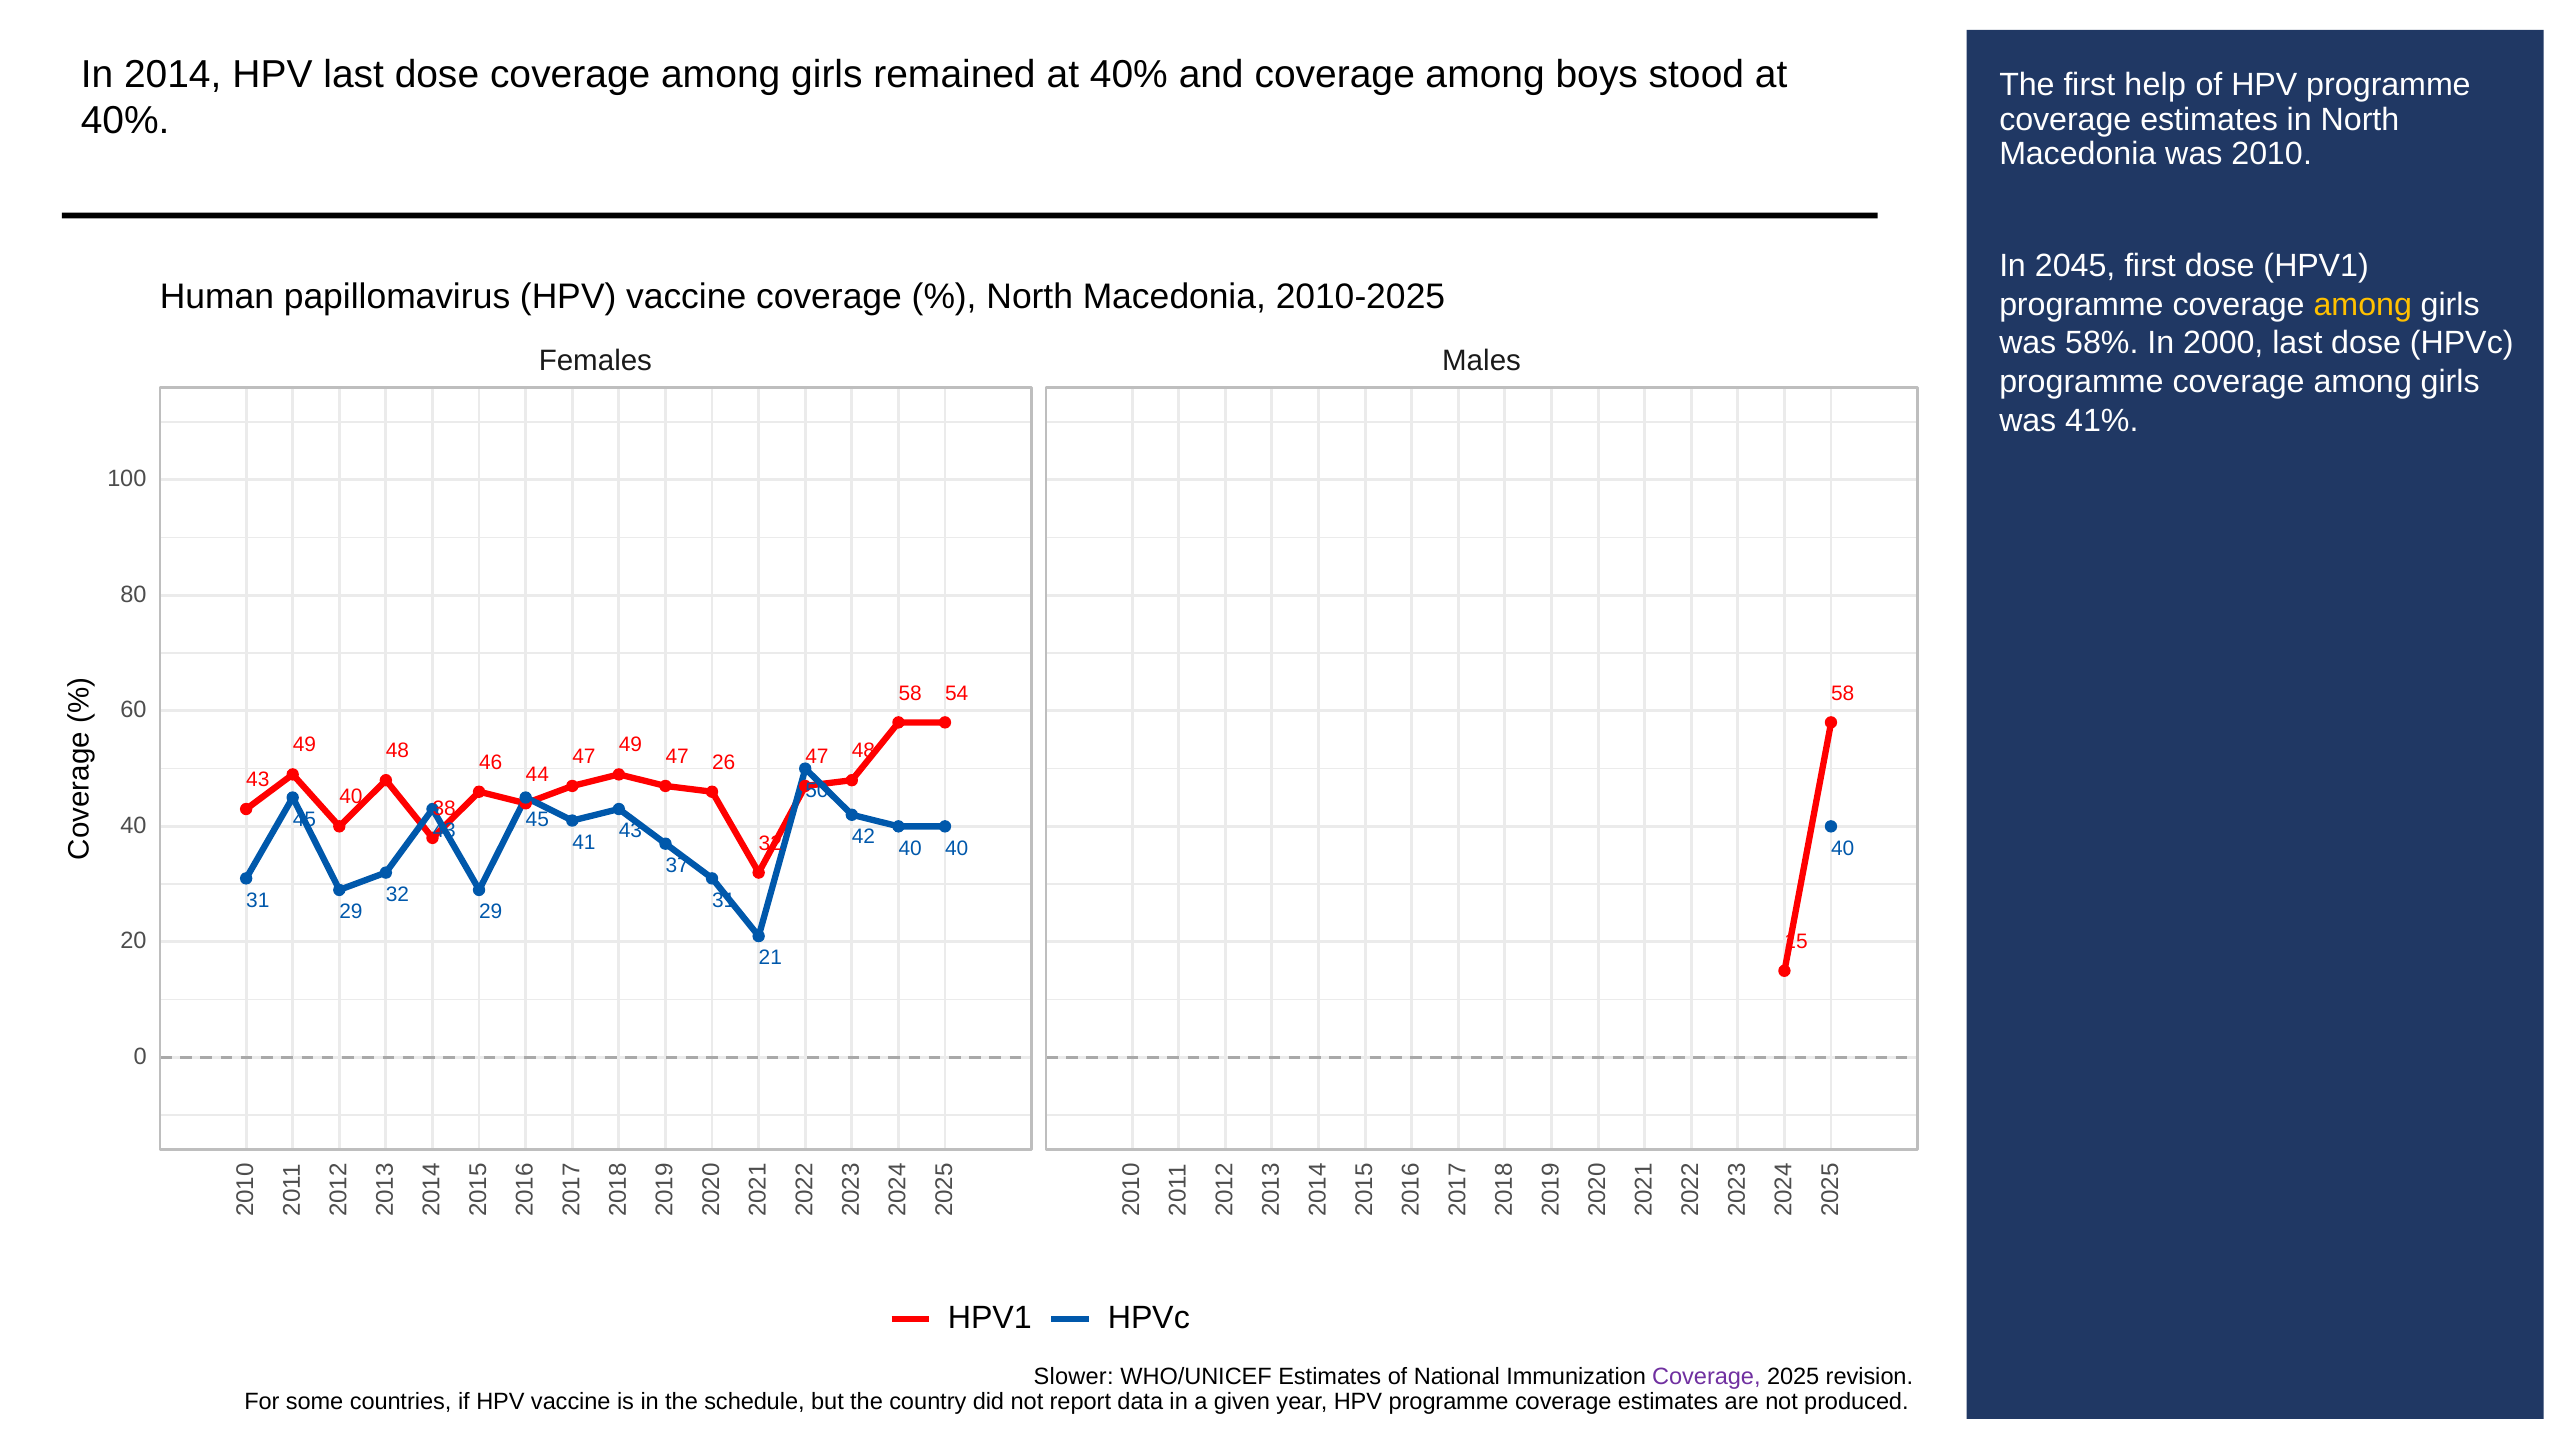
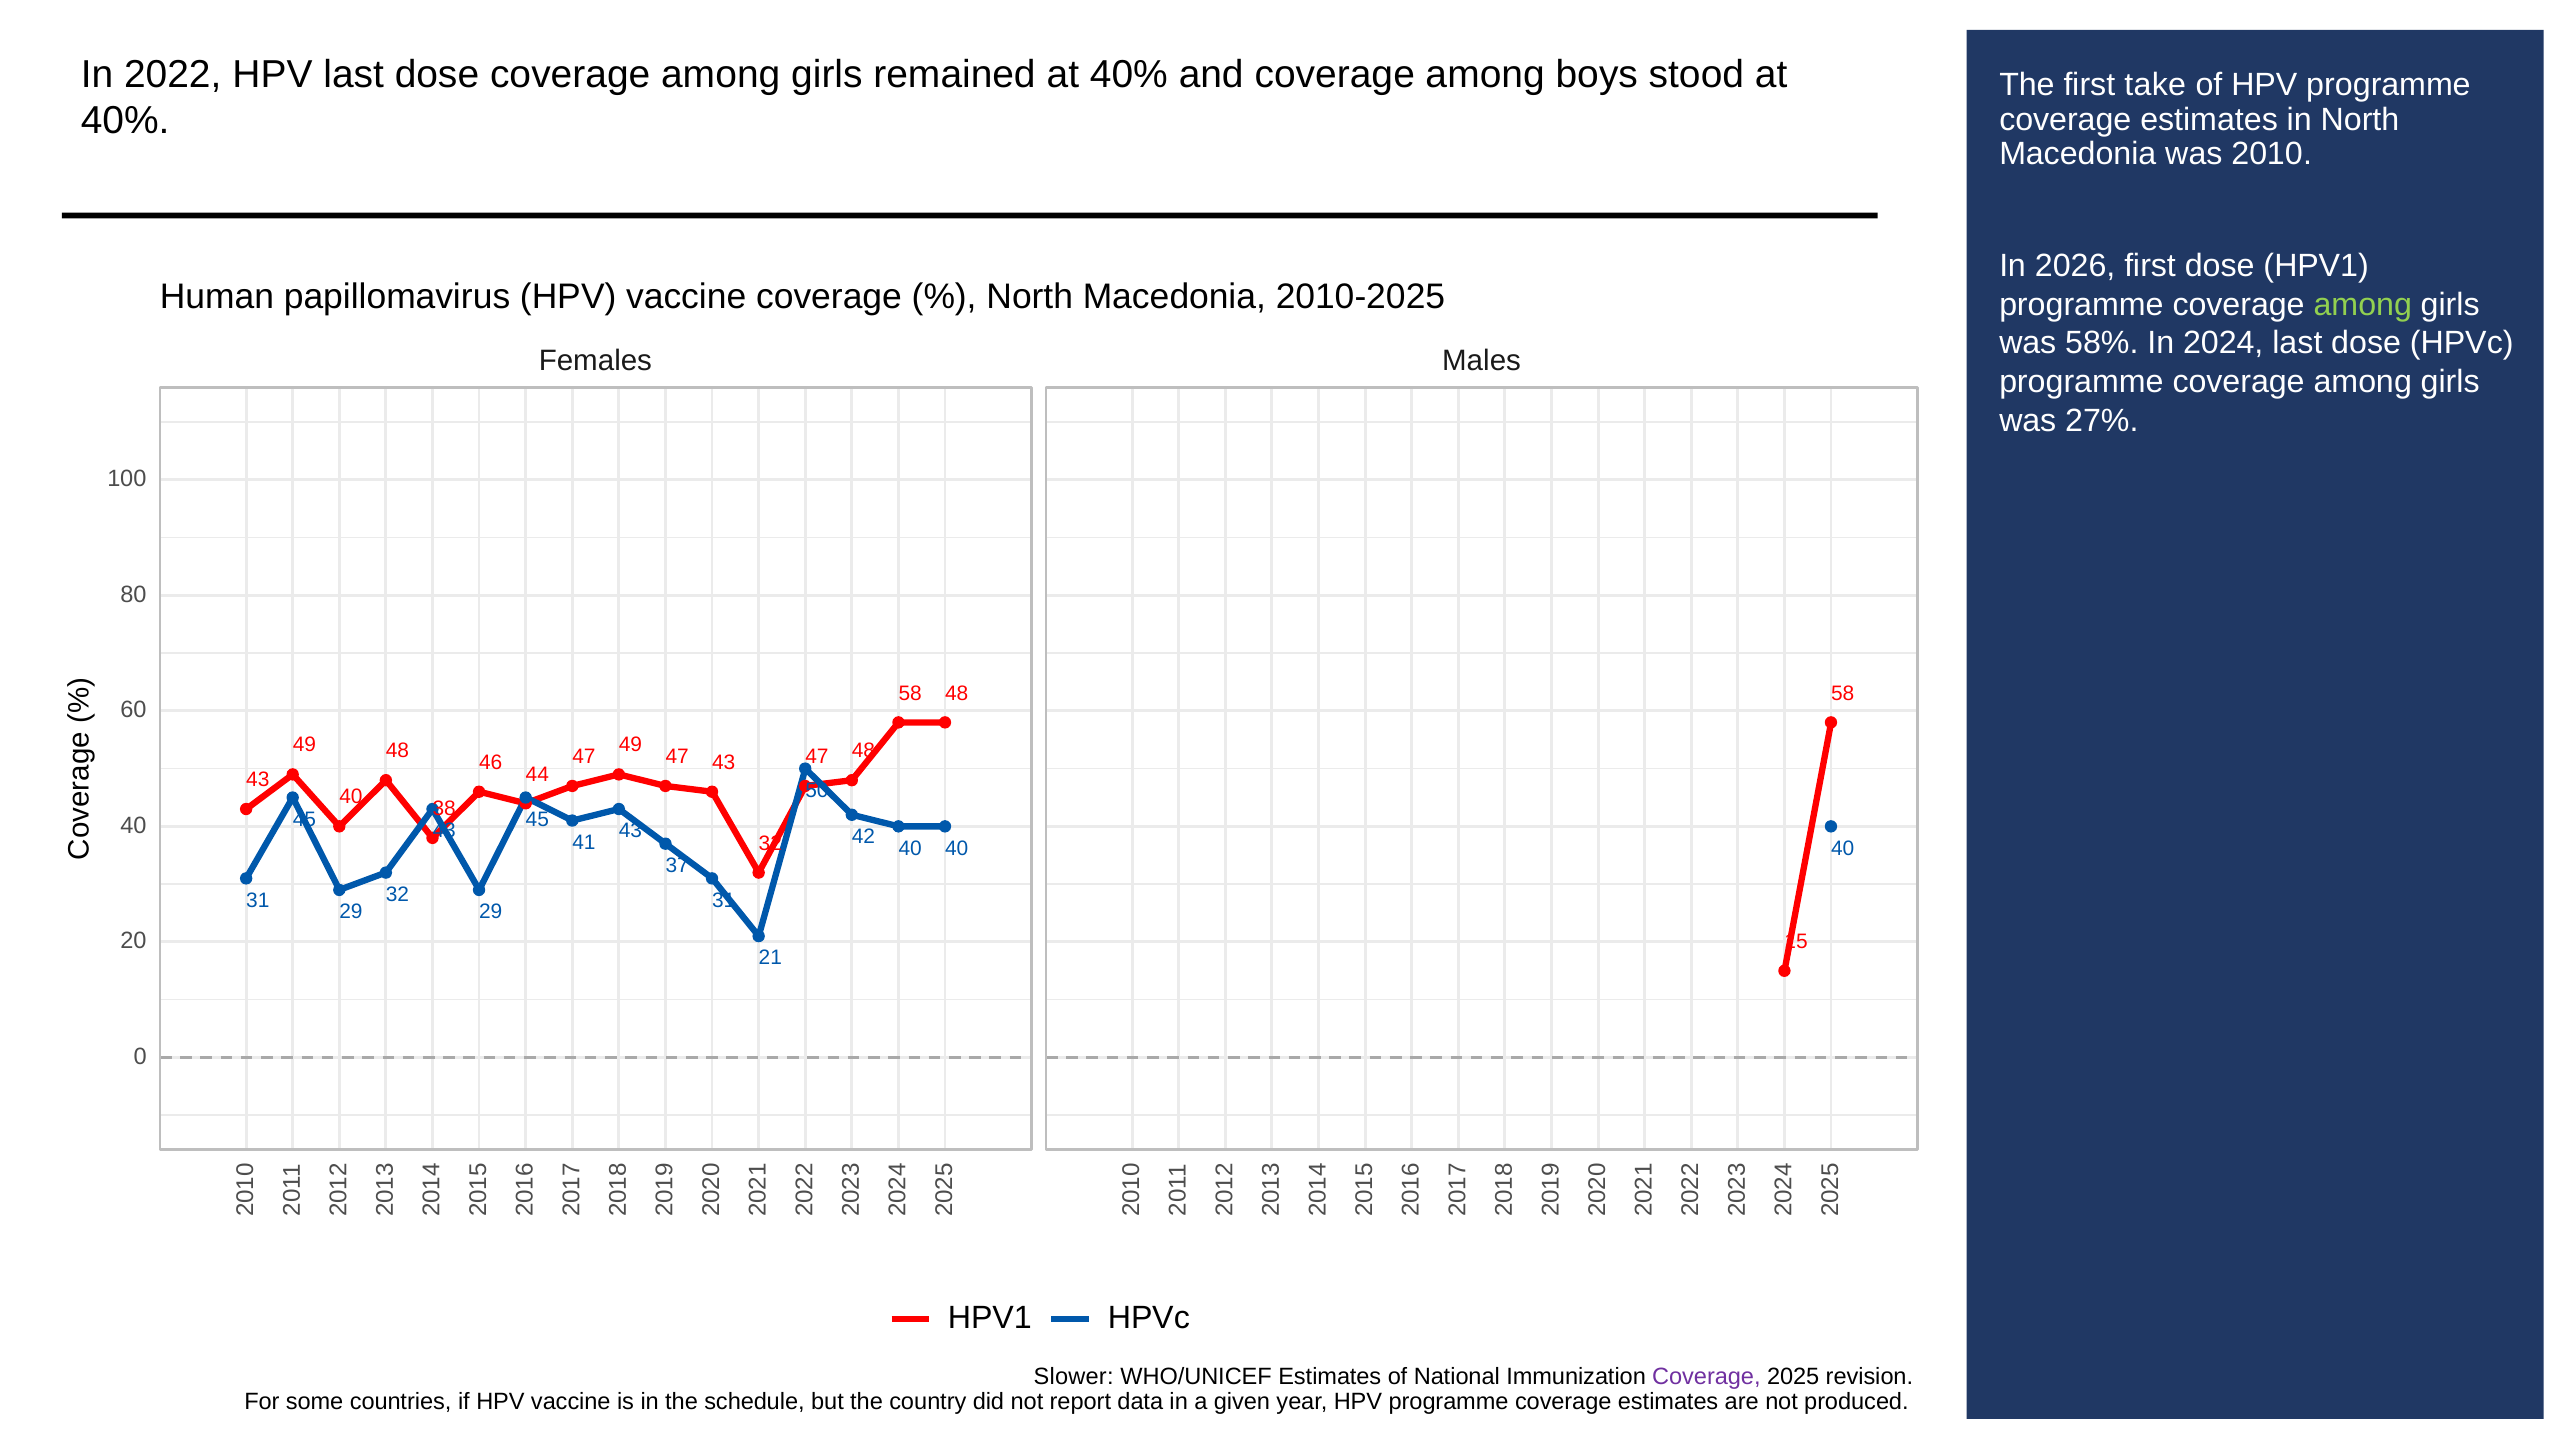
2014: 2014 -> 2022
help: help -> take
2045: 2045 -> 2026
among at (2363, 305) colour: yellow -> light green
2000: 2000 -> 2024
41%: 41% -> 27%
58 54: 54 -> 48
47 26: 26 -> 43
